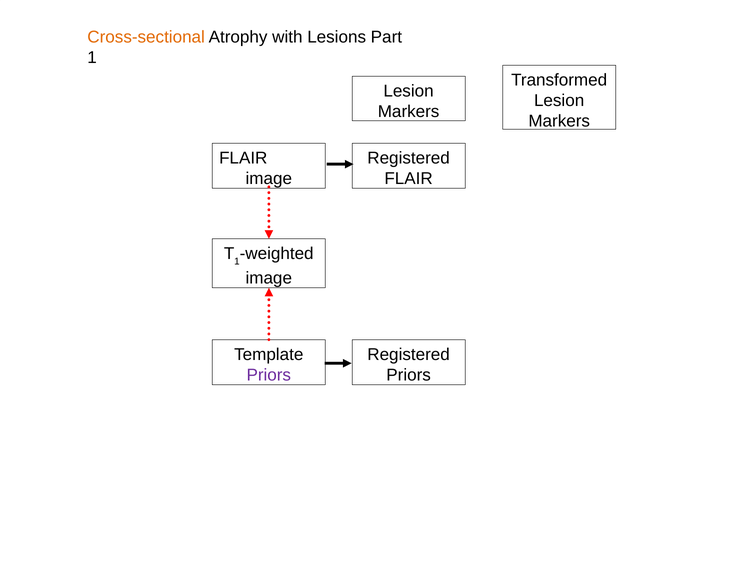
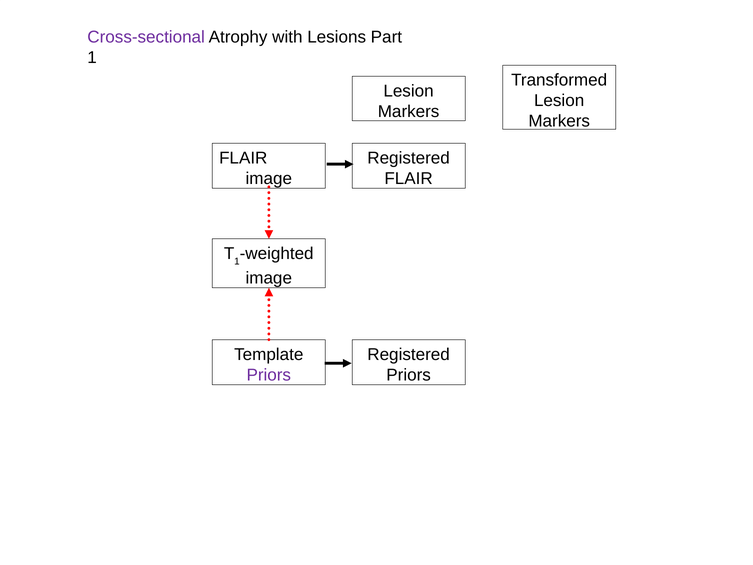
Cross-sectional colour: orange -> purple
